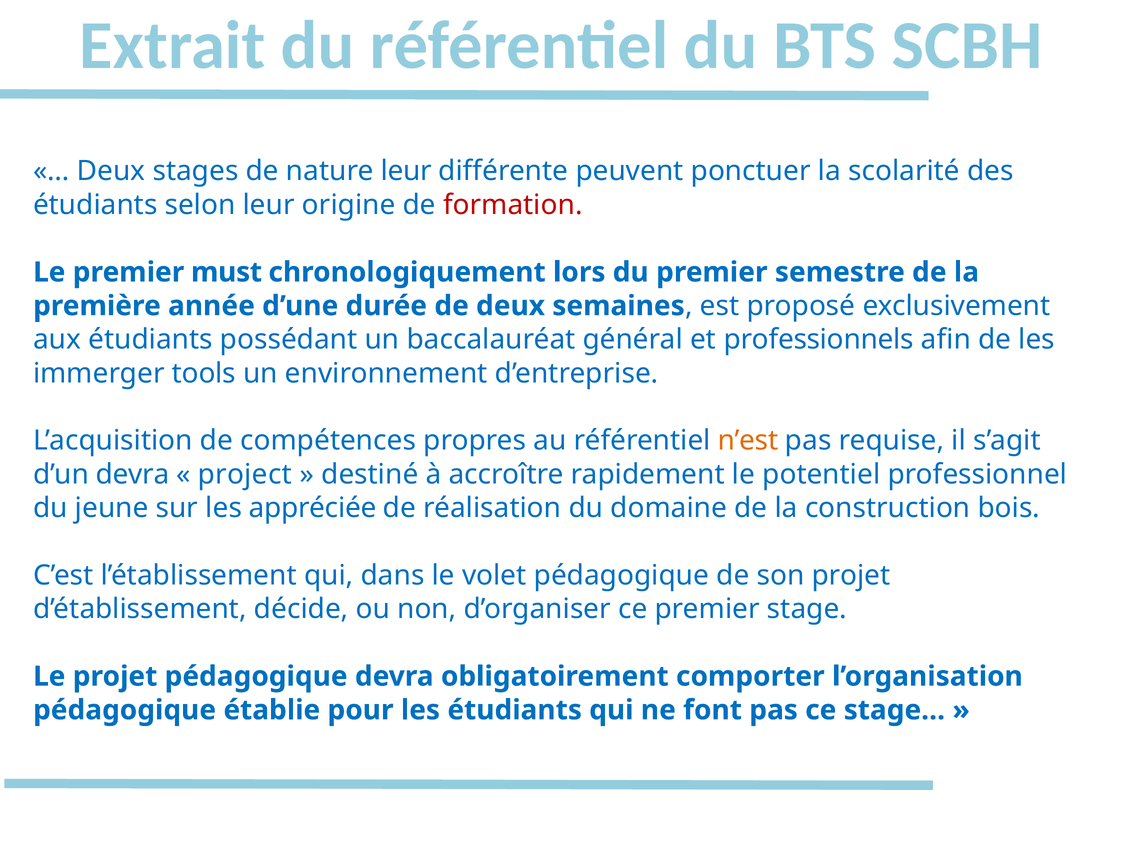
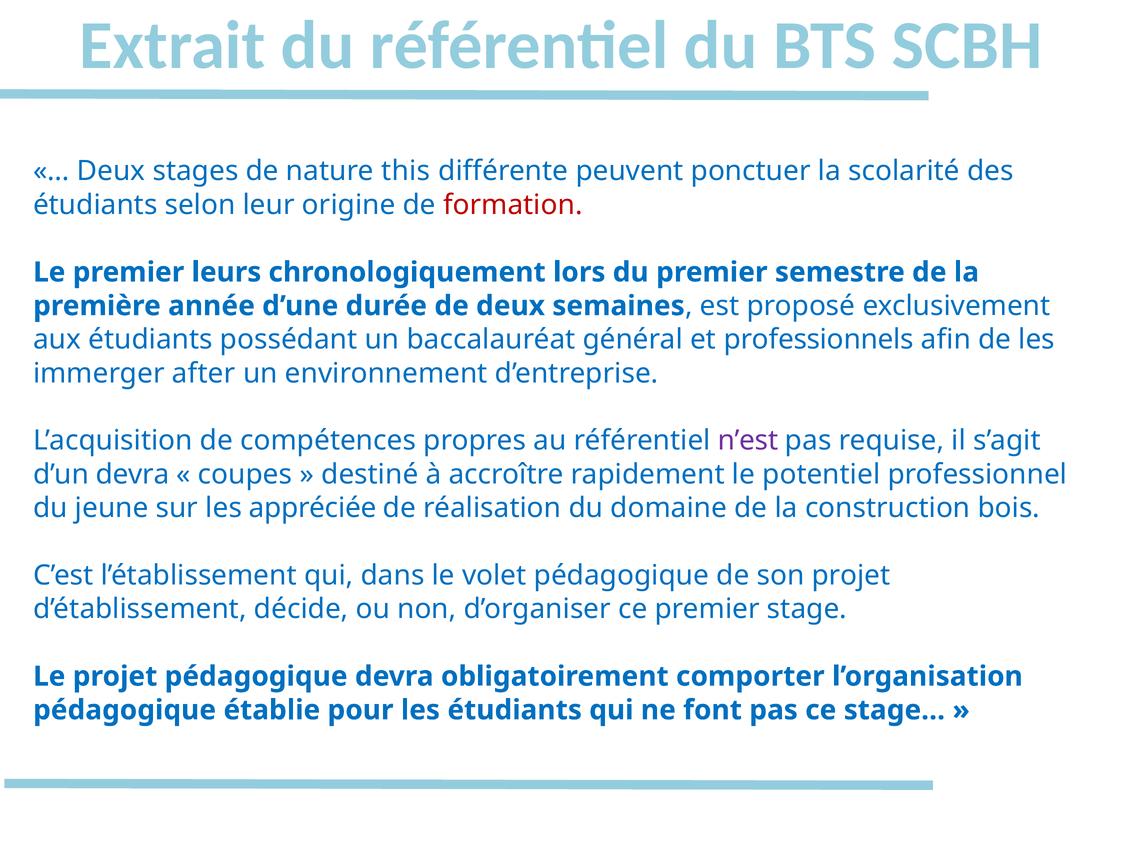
nature leur: leur -> this
must: must -> leurs
tools: tools -> after
n’est colour: orange -> purple
project: project -> coupes
